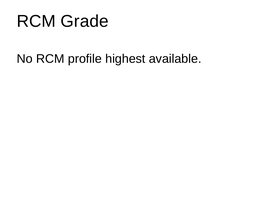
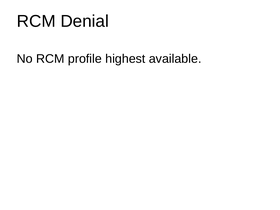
Grade: Grade -> Denial
